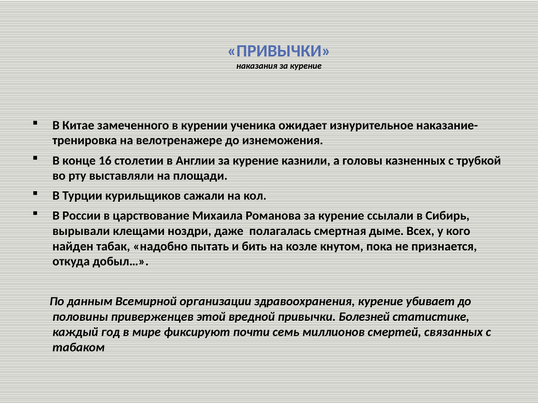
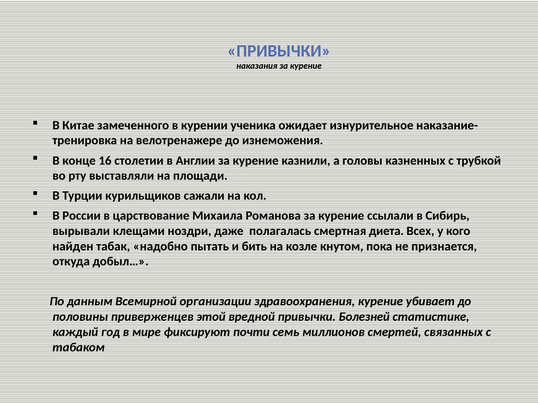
дыме: дыме -> диета
